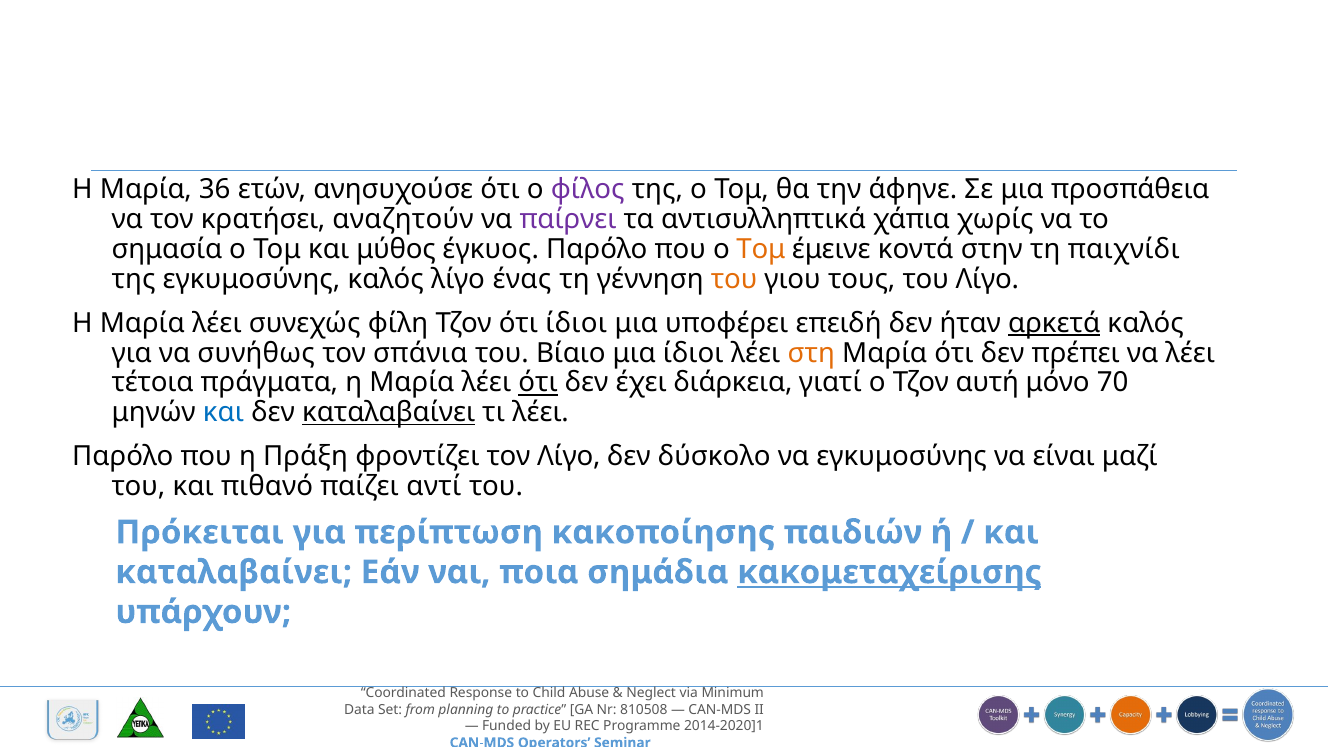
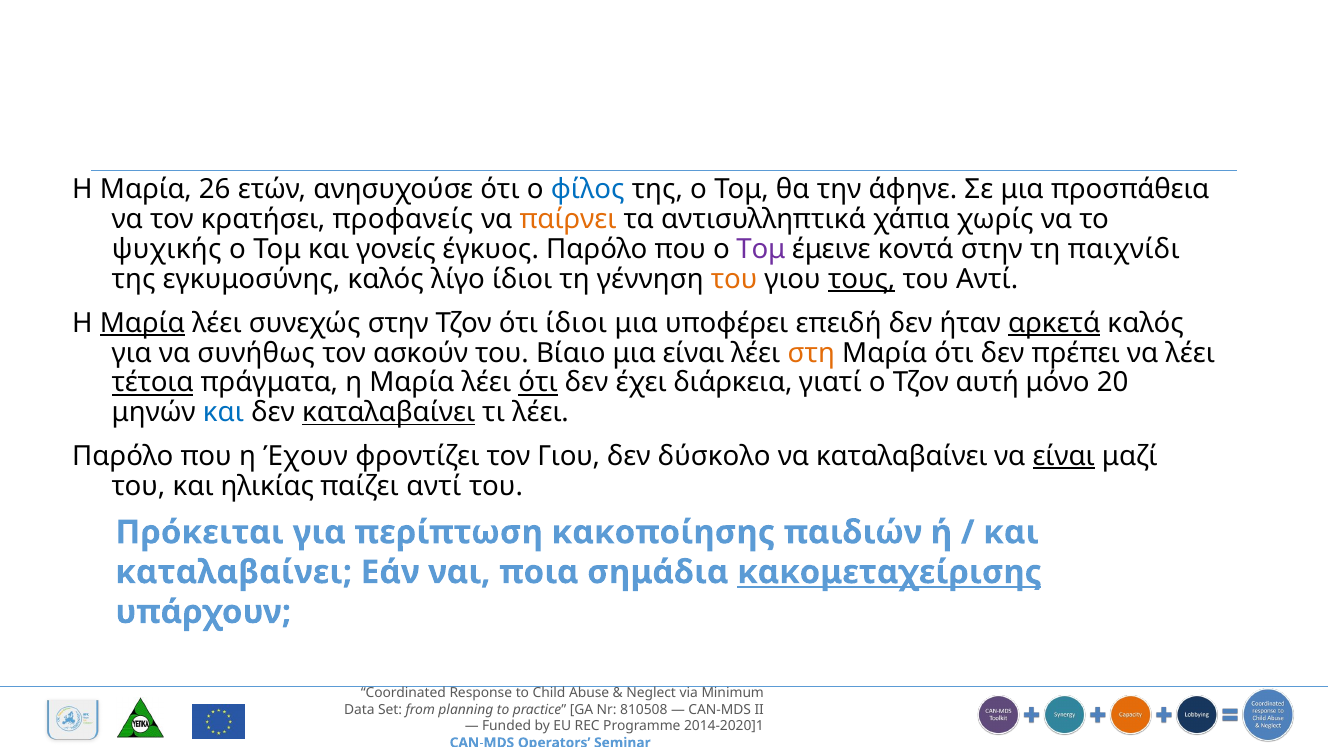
36: 36 -> 26
φίλος colour: purple -> blue
αναζητούν: αναζητούν -> προφανείς
παίρνει colour: purple -> orange
σημασία: σημασία -> ψυχικής
μύθος: μύθος -> γονείς
Τομ at (761, 249) colour: orange -> purple
λίγο ένας: ένας -> ίδιοι
τους underline: none -> present
του Λίγο: Λίγο -> Αντί
Μαρία at (142, 323) underline: none -> present
συνεχώς φίλη: φίλη -> στην
σπάνια: σπάνια -> ασκούν
μια ίδιοι: ίδιοι -> είναι
τέτοια underline: none -> present
70: 70 -> 20
Πράξη: Πράξη -> Έχουν
τον Λίγο: Λίγο -> Γιου
να εγκυμοσύνης: εγκυμοσύνης -> καταλαβαίνει
είναι at (1064, 456) underline: none -> present
πιθανό: πιθανό -> ηλικίας
